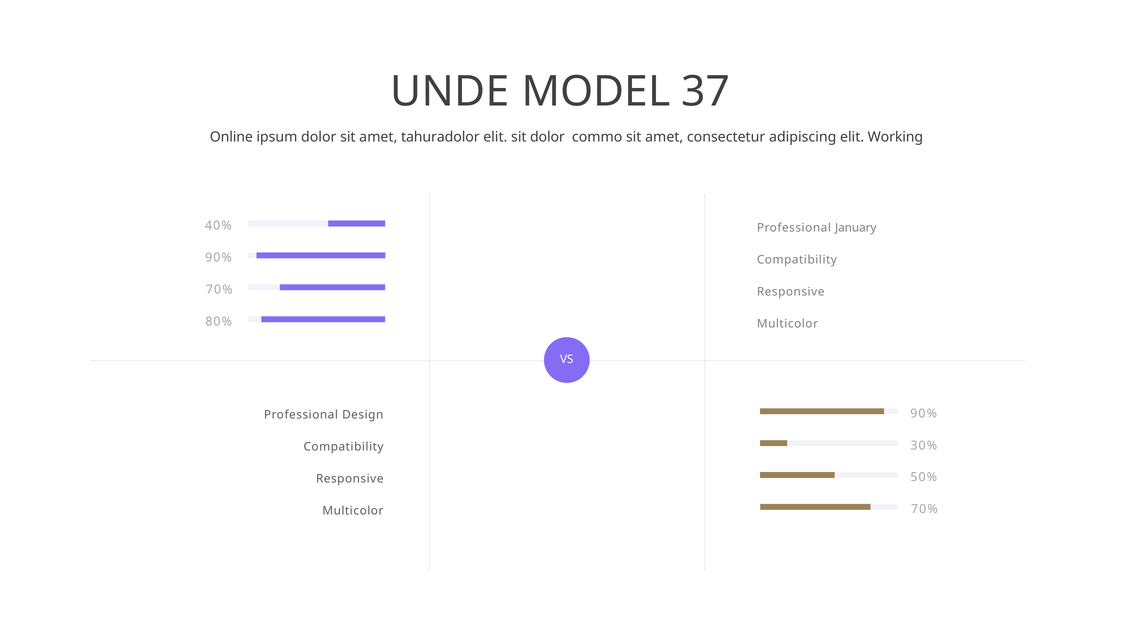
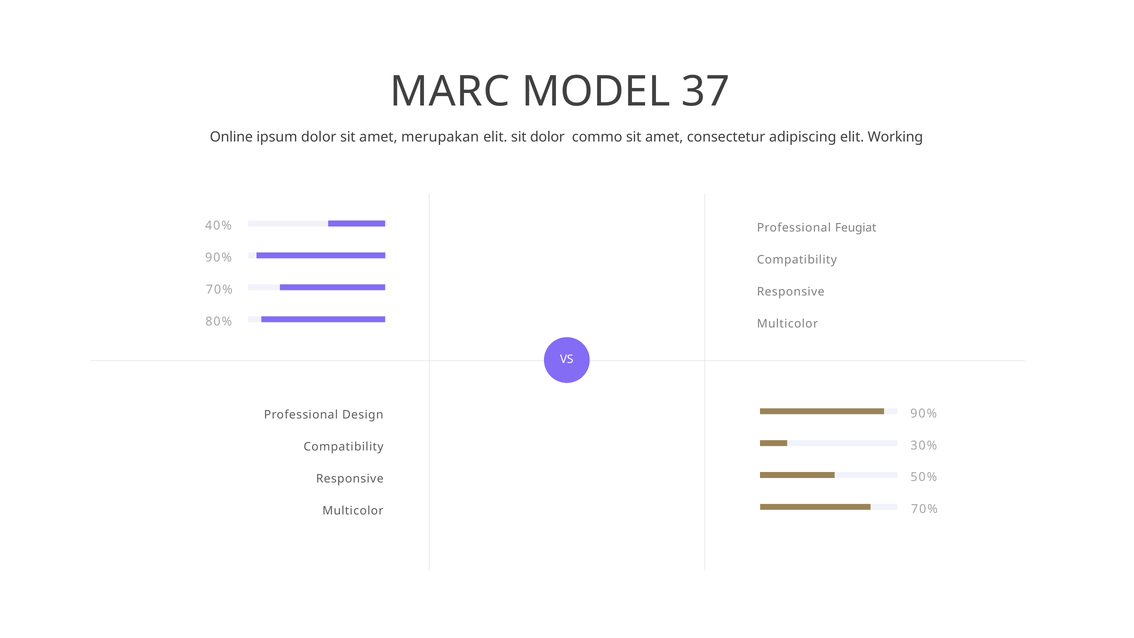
UNDE: UNDE -> MARC
tahuradolor: tahuradolor -> merupakan
January: January -> Feugiat
